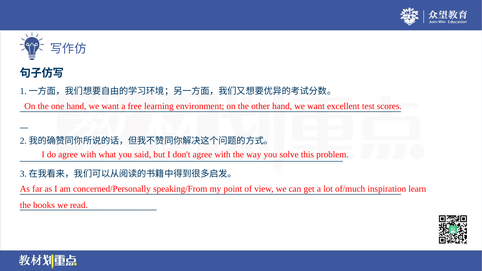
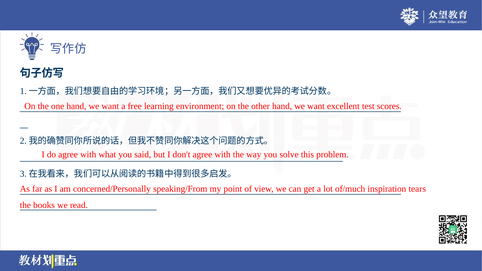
learn: learn -> tears
